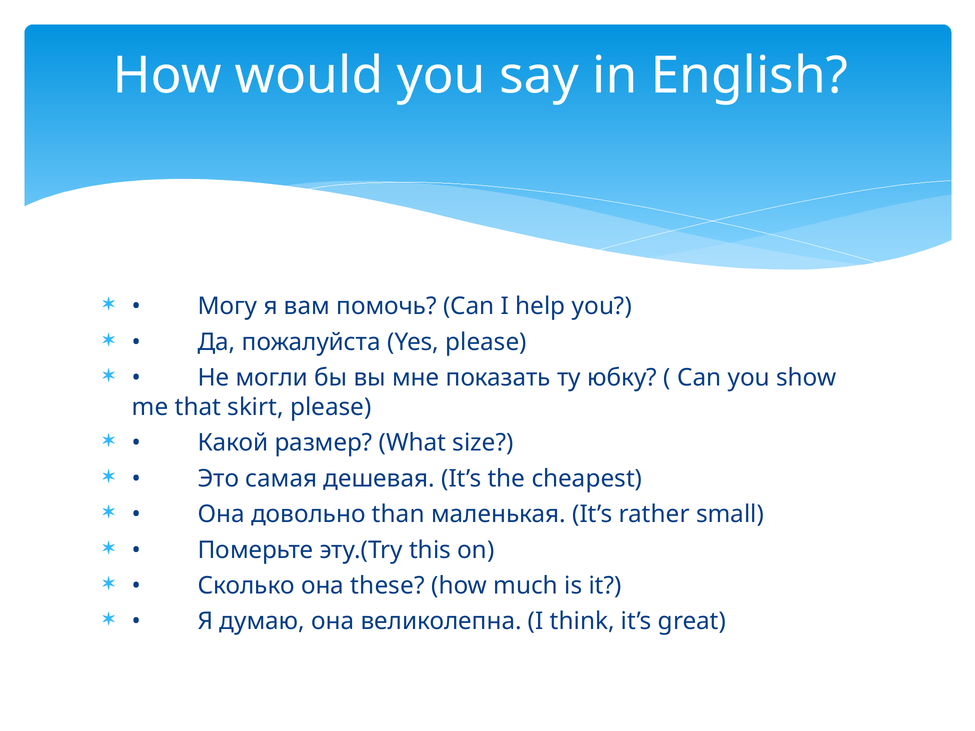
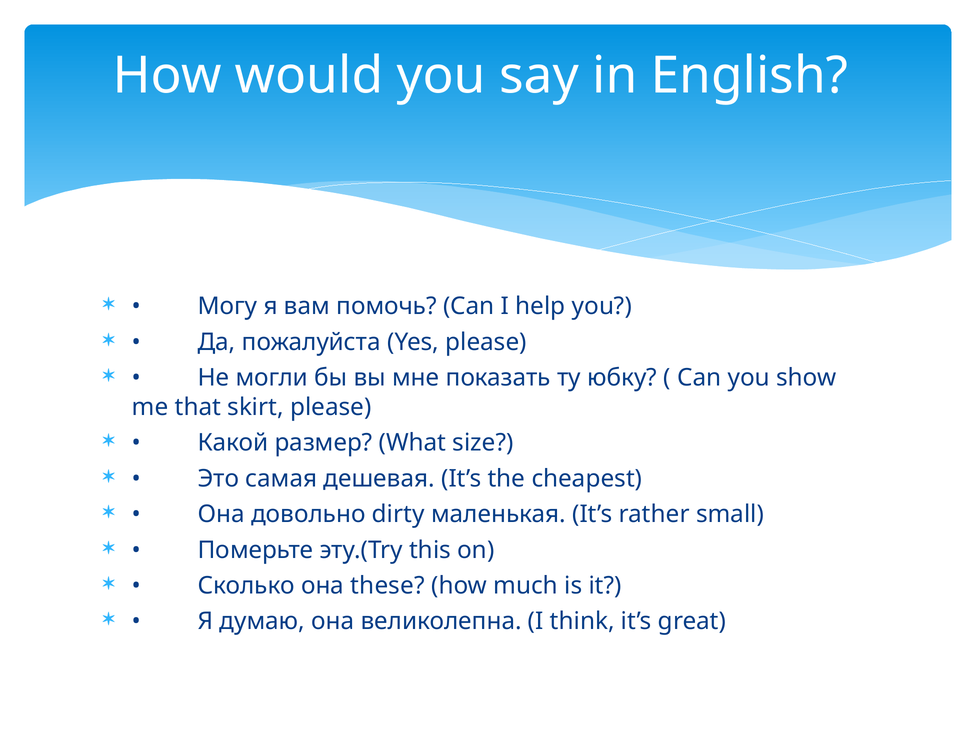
than: than -> dirty
